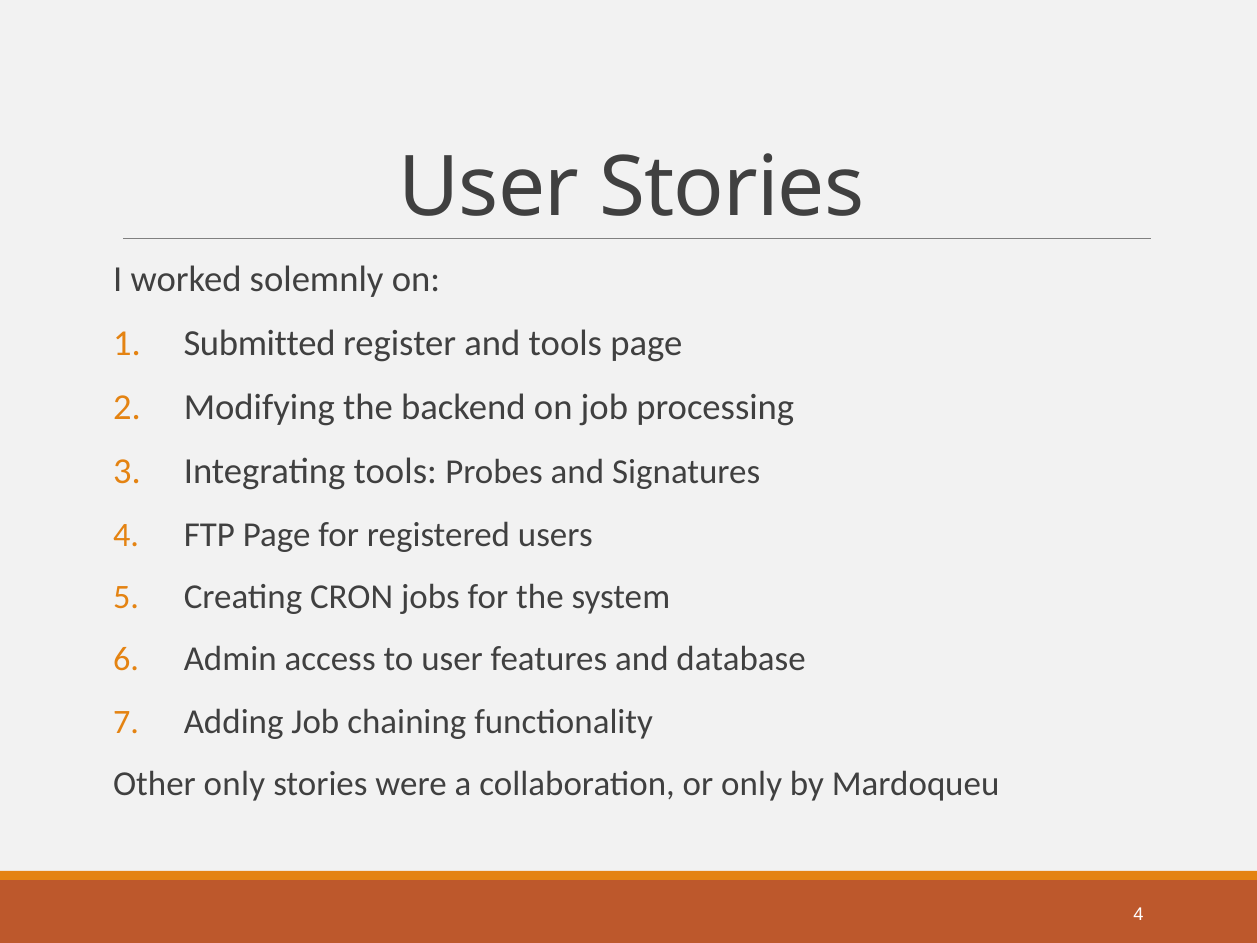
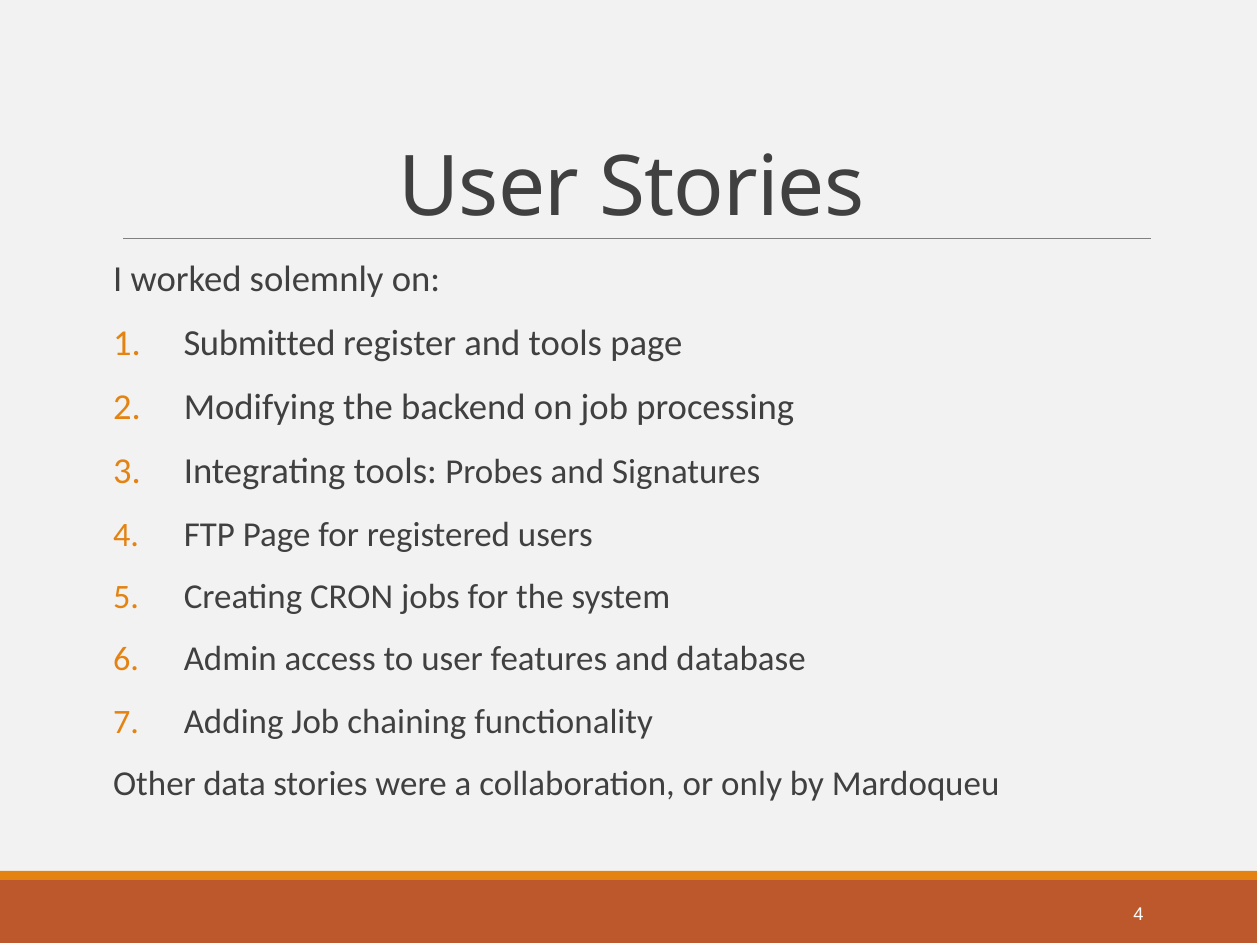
Other only: only -> data
